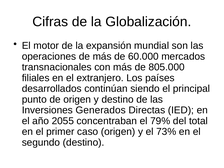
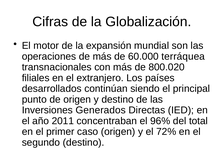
mercados: mercados -> terráquea
805.000: 805.000 -> 800.020
2055: 2055 -> 2011
79%: 79% -> 96%
73%: 73% -> 72%
